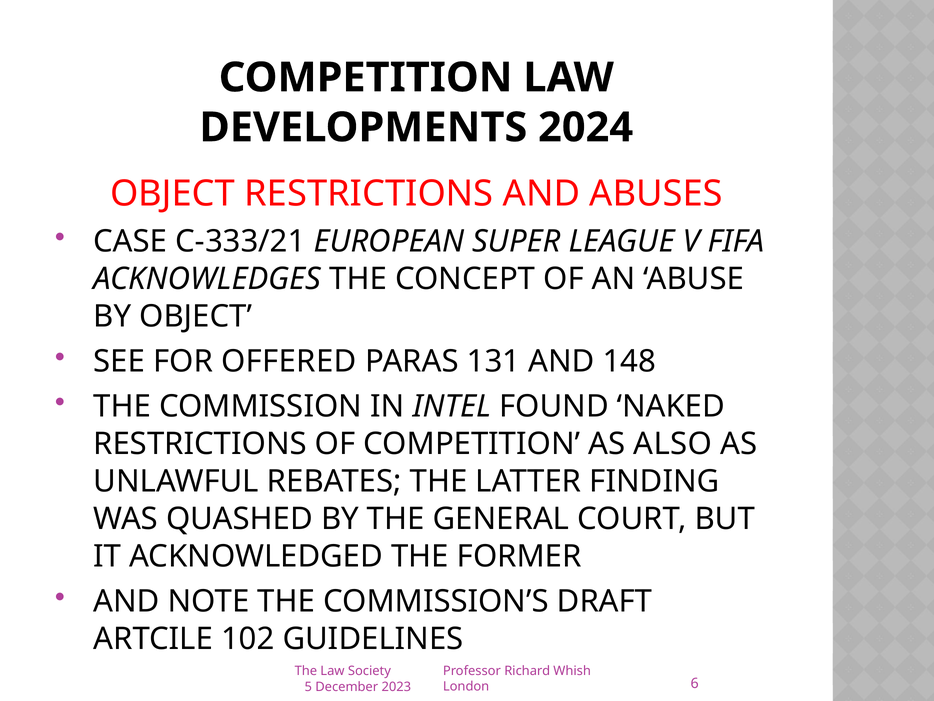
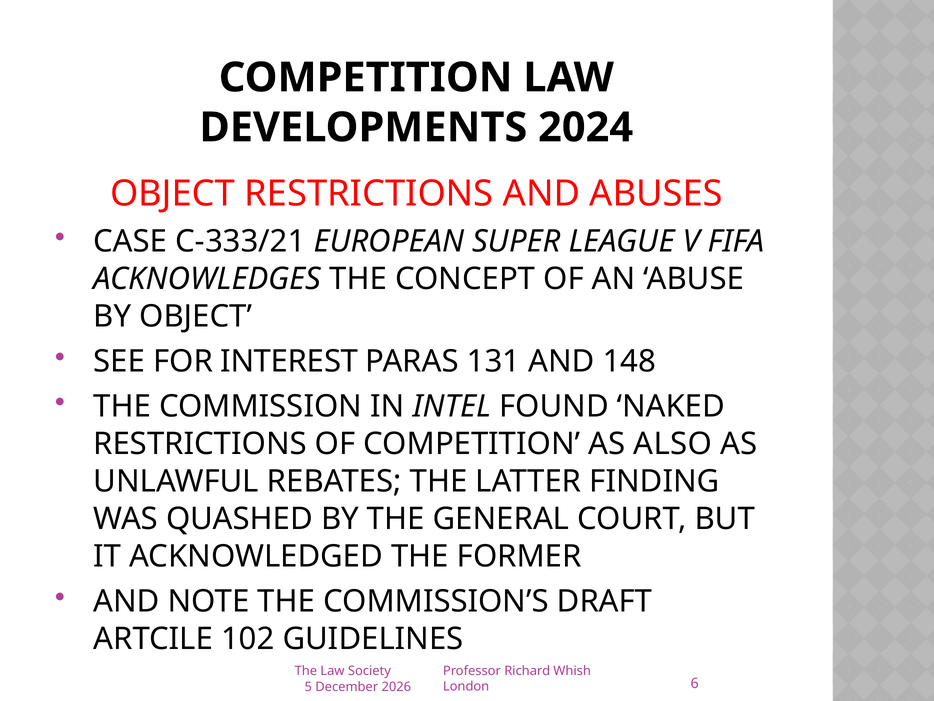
OFFERED: OFFERED -> INTEREST
2023: 2023 -> 2026
